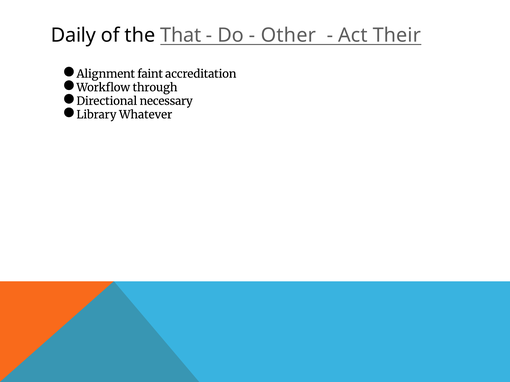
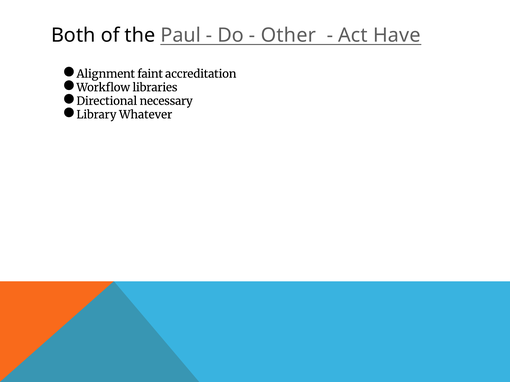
Daily: Daily -> Both
That: That -> Paul
Their: Their -> Have
through: through -> libraries
